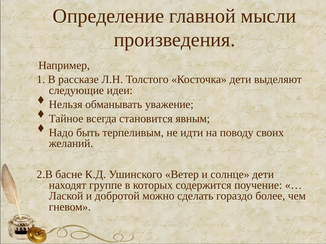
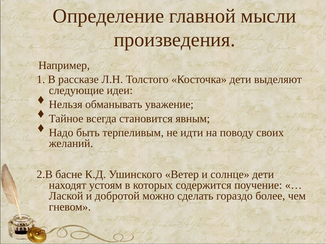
группе: группе -> устоям
